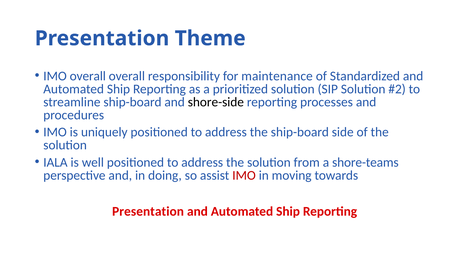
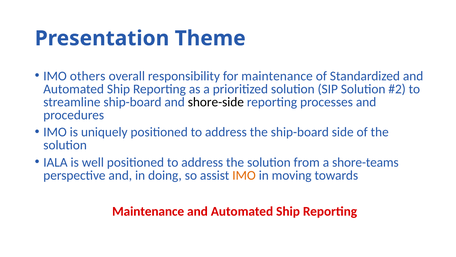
IMO overall: overall -> others
IMO at (244, 175) colour: red -> orange
Presentation at (148, 211): Presentation -> Maintenance
